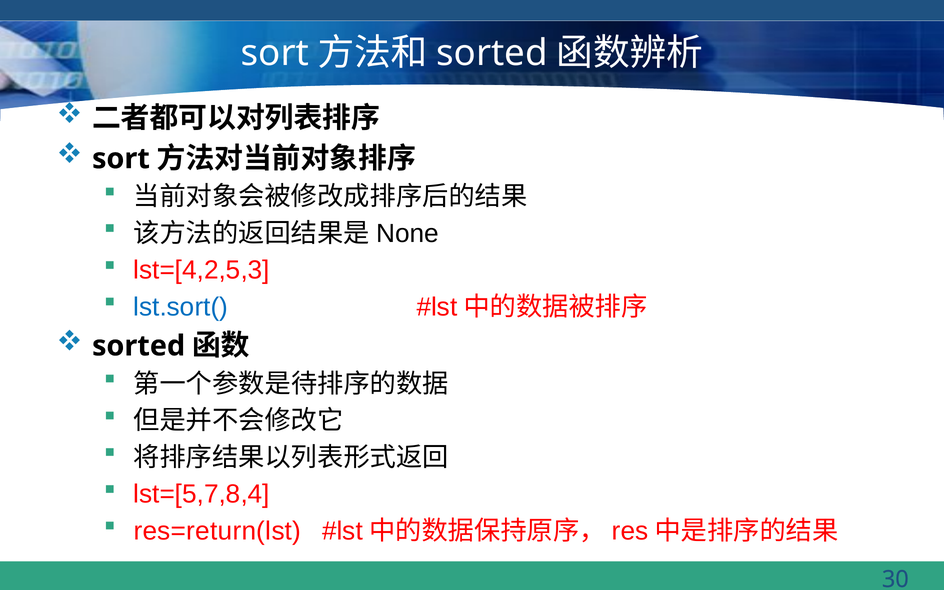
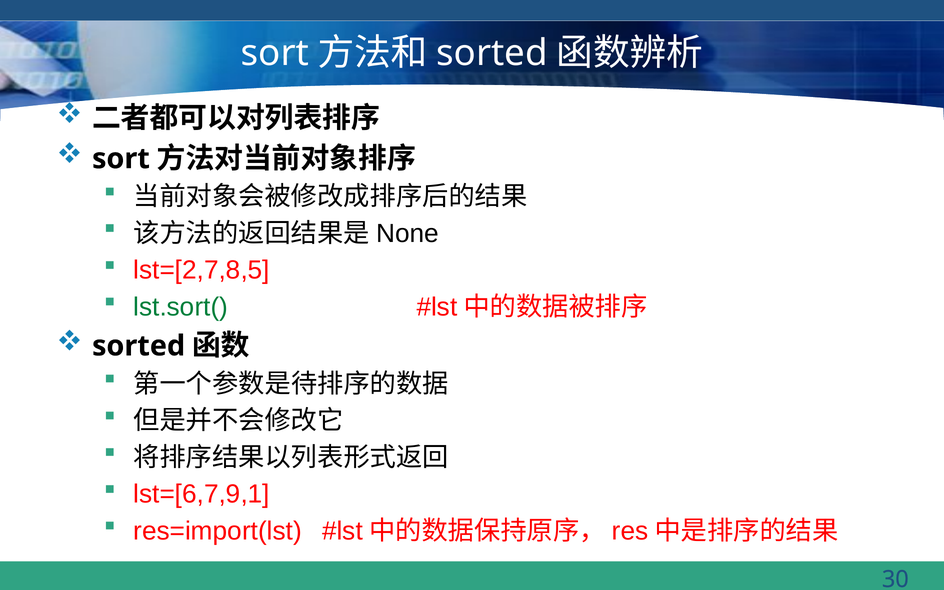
lst=[4,2,5,3: lst=[4,2,5,3 -> lst=[2,7,8,5
lst.sort( colour: blue -> green
lst=[5,7,8,4: lst=[5,7,8,4 -> lst=[6,7,9,1
res=return(lst: res=return(lst -> res=import(lst
